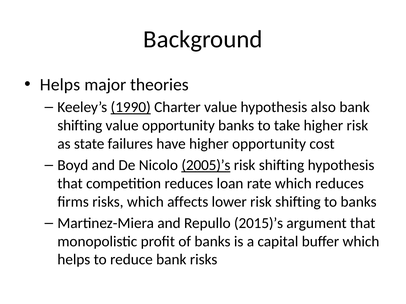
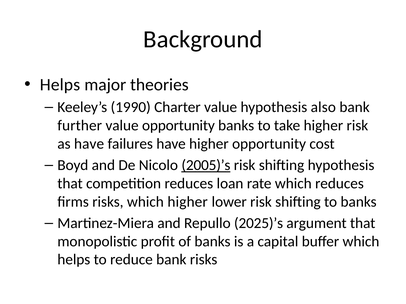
1990 underline: present -> none
shifting at (80, 126): shifting -> further
as state: state -> have
which affects: affects -> higher
2015)’s: 2015)’s -> 2025)’s
